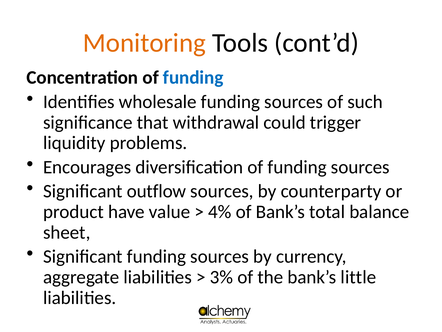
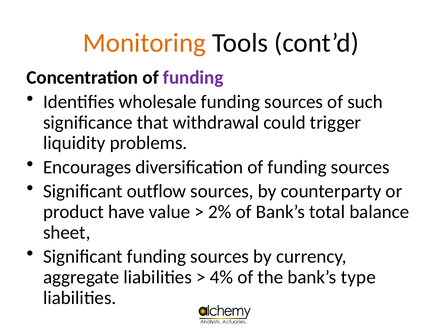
funding at (193, 78) colour: blue -> purple
4%: 4% -> 2%
3%: 3% -> 4%
little: little -> type
